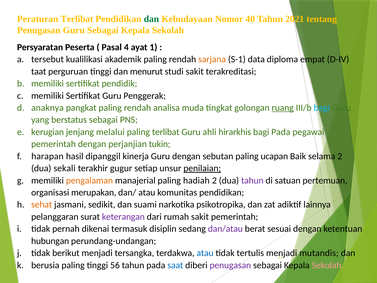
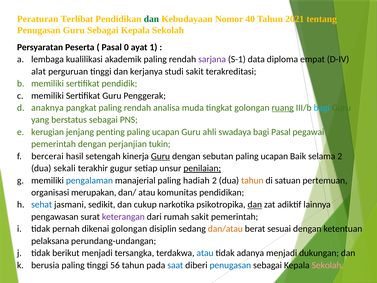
4: 4 -> 0
tersebut: tersebut -> lembaga
sarjana colour: orange -> purple
taat: taat -> alat
menurut: menurut -> kerjanya
melalui: melalui -> penting
terlibat at (166, 132): terlibat -> ucapan
hirarkhis: hirarkhis -> swadaya
bagi Pada: Pada -> Pasal
harapan: harapan -> bercerai
dipanggil: dipanggil -> setengah
Guru at (160, 156) underline: none -> present
pengalaman colour: orange -> blue
tahun at (252, 180) colour: purple -> orange
sehat colour: orange -> blue
suami: suami -> cukup
dan at (255, 204) underline: none -> present
pelanggaran: pelanggaran -> pengawasan
dikenai termasuk: termasuk -> golongan
dan/atau colour: purple -> orange
hubungan: hubungan -> pelaksana
tertulis: tertulis -> adanya
mutandis: mutandis -> dukungan
penugasan at (230, 265) colour: purple -> blue
